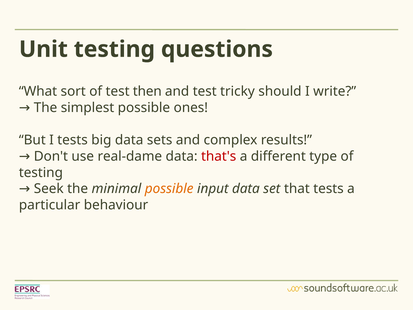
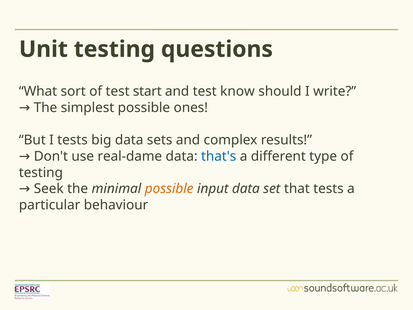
then: then -> start
tricky: tricky -> know
that's colour: red -> blue
